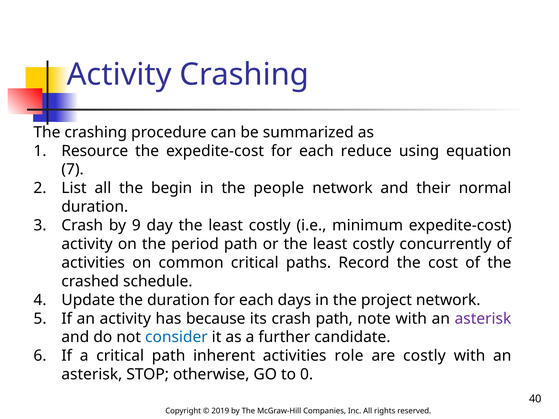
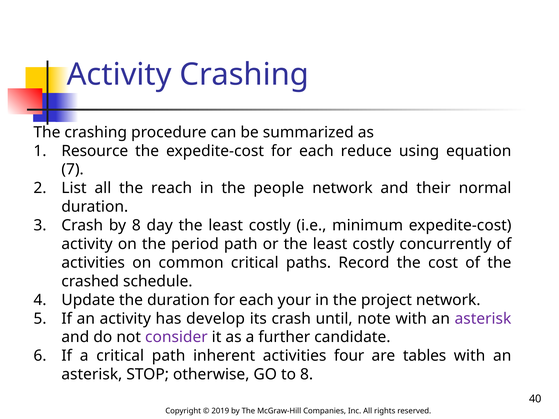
begin: begin -> reach
by 9: 9 -> 8
days: days -> your
because: because -> develop
crash path: path -> until
consider colour: blue -> purple
role: role -> four
are costly: costly -> tables
to 0: 0 -> 8
